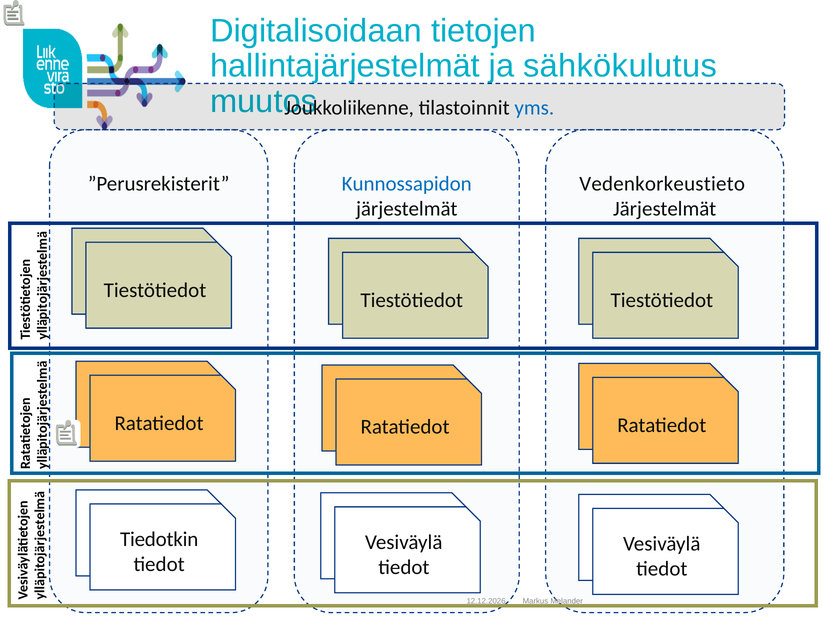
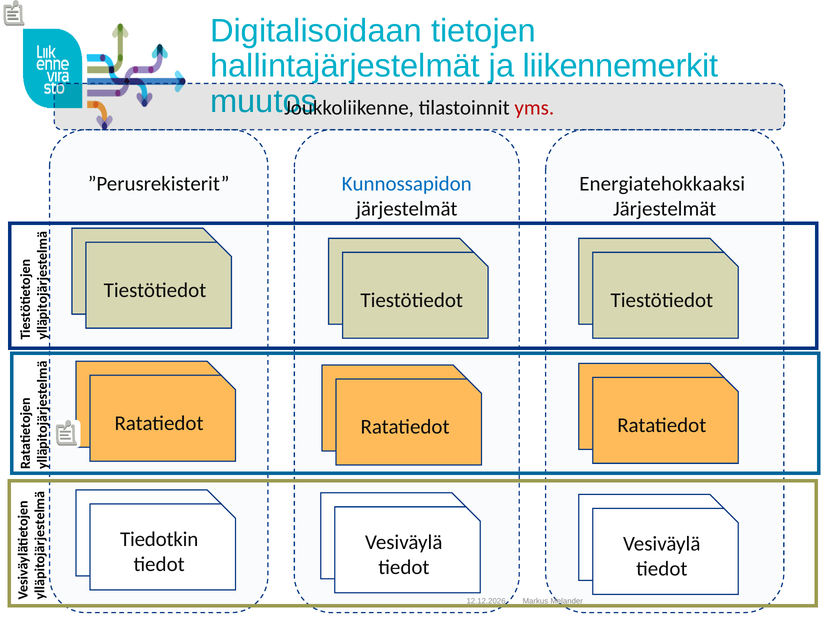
sähkökulutus: sähkökulutus -> liikennemerkit
yms colour: blue -> red
Vedenkorkeustieto: Vedenkorkeustieto -> Energiatehokkaaksi
